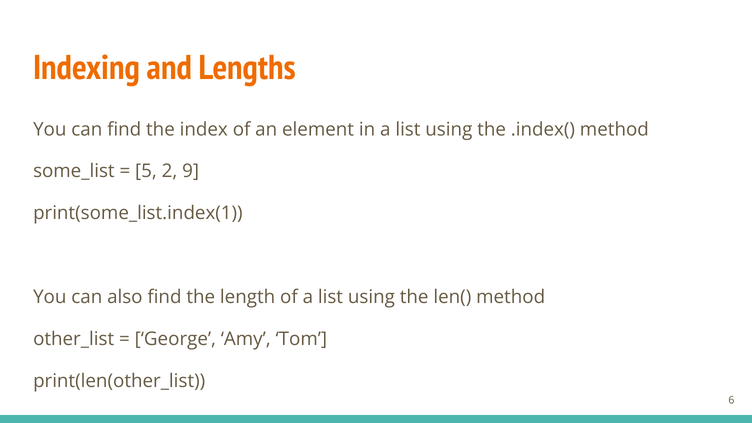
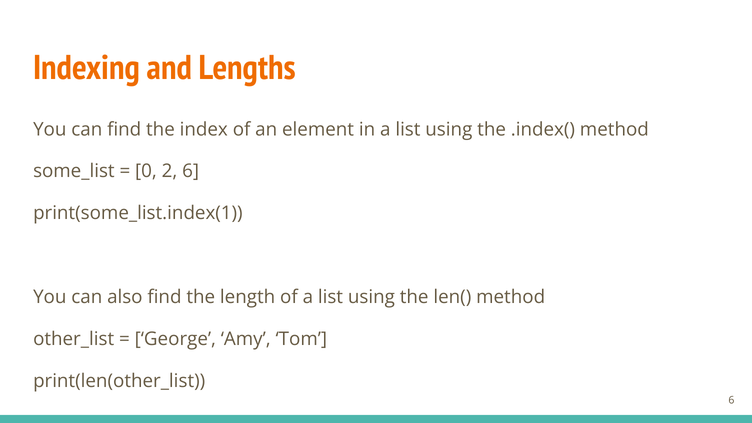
5: 5 -> 0
2 9: 9 -> 6
